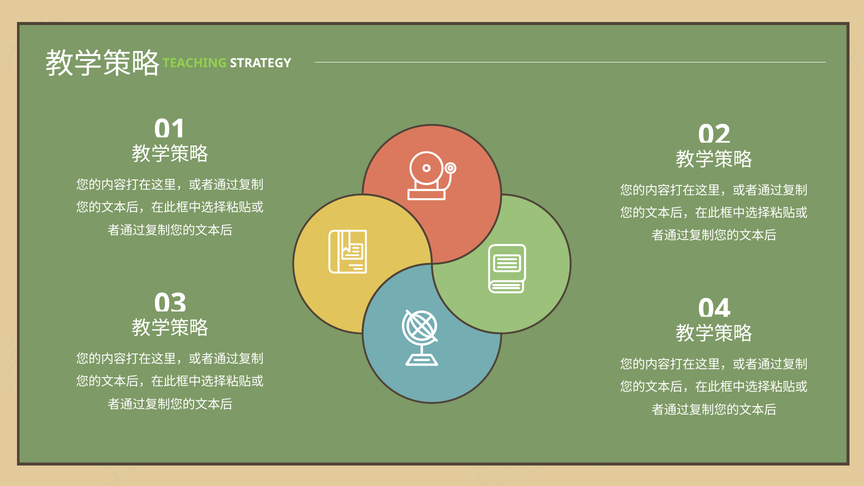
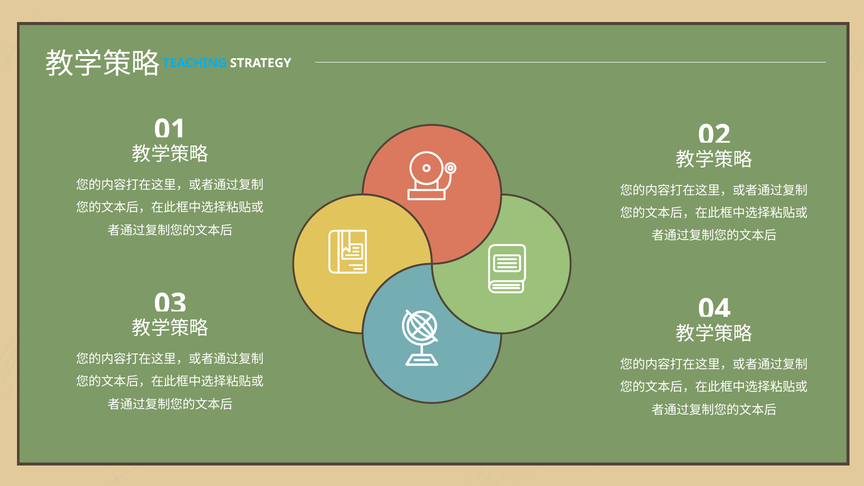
TEACHING colour: light green -> light blue
